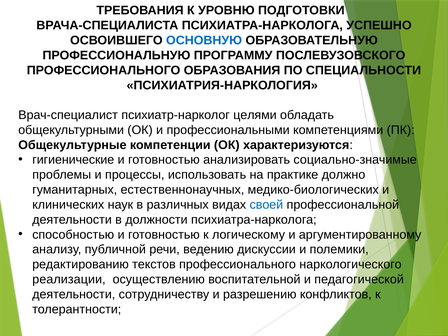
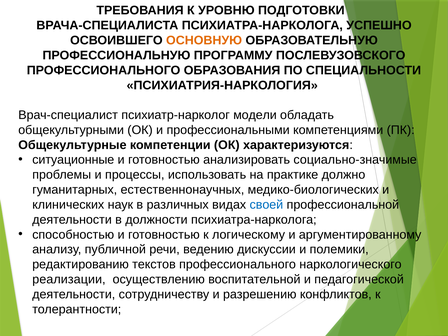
ОСНОВНУЮ colour: blue -> orange
целями: целями -> модели
гигиенические: гигиенические -> ситуационные
